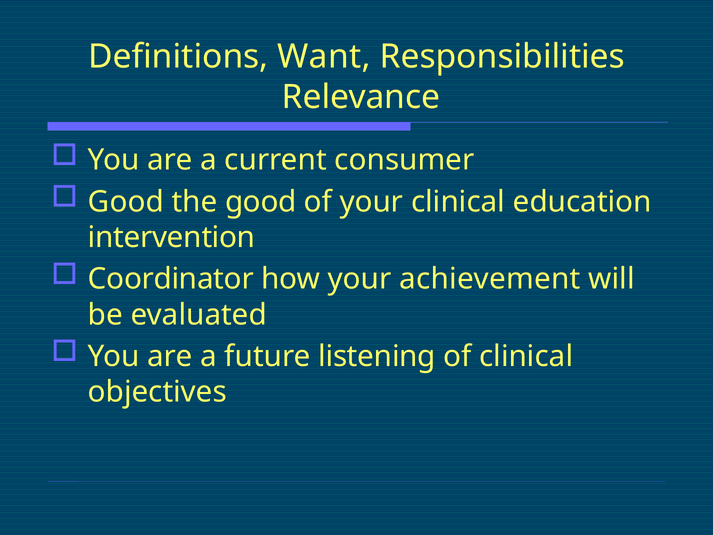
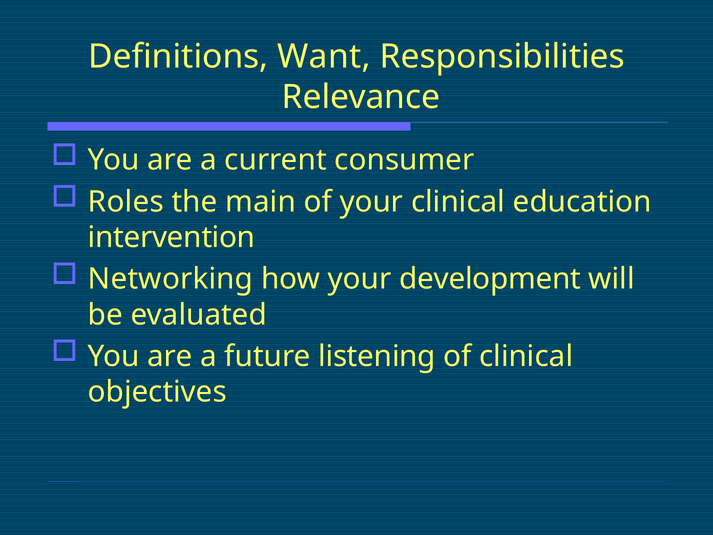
Good at (126, 202): Good -> Roles
the good: good -> main
Coordinator: Coordinator -> Networking
achievement: achievement -> development
